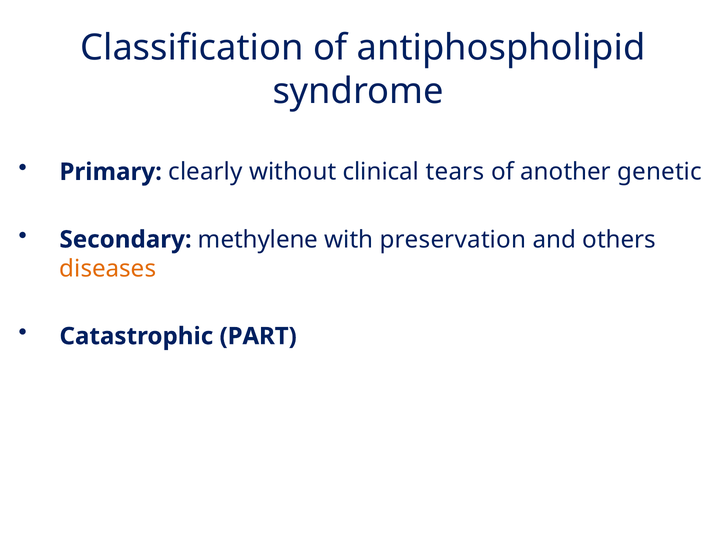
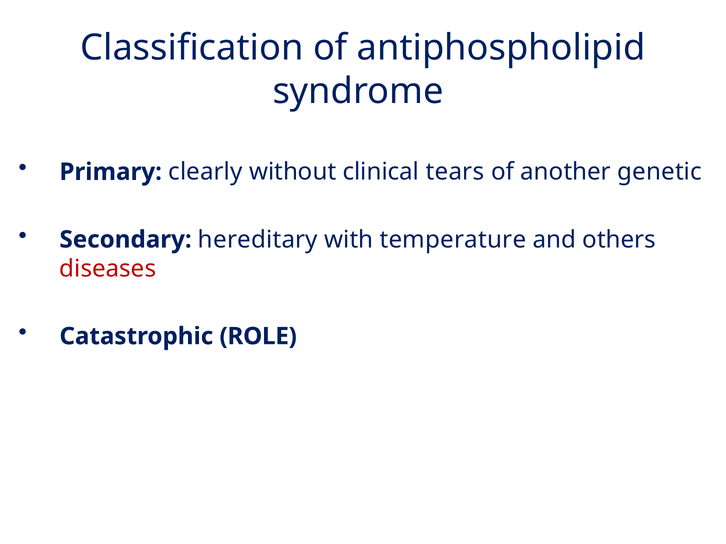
methylene: methylene -> hereditary
preservation: preservation -> temperature
diseases colour: orange -> red
PART: PART -> ROLE
